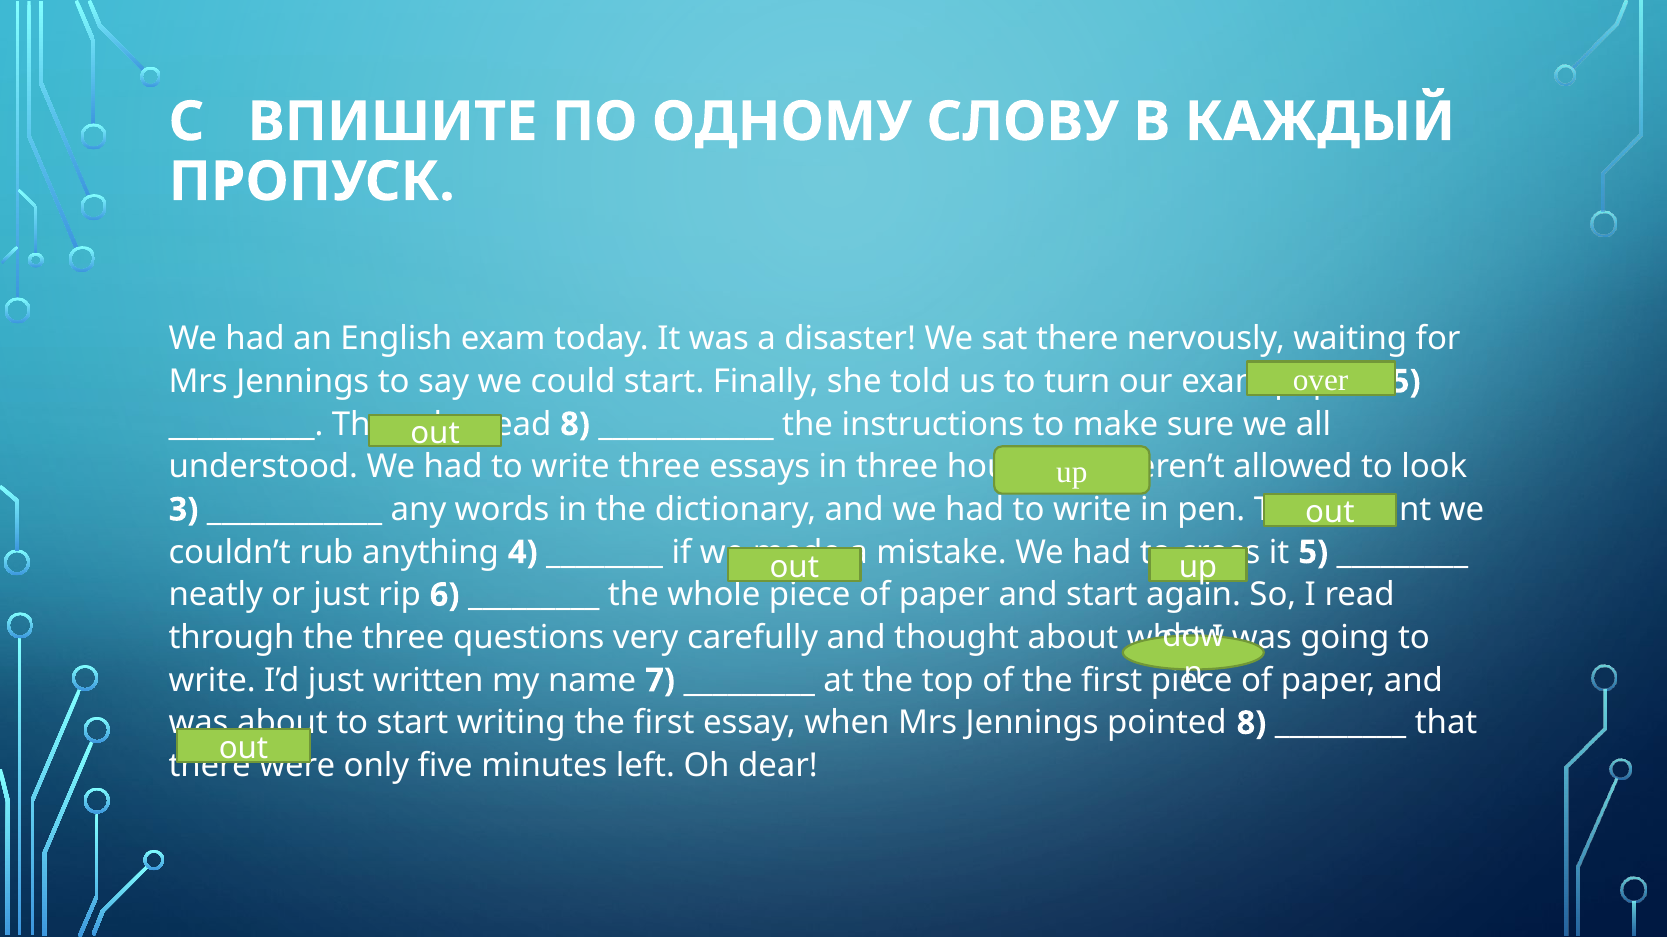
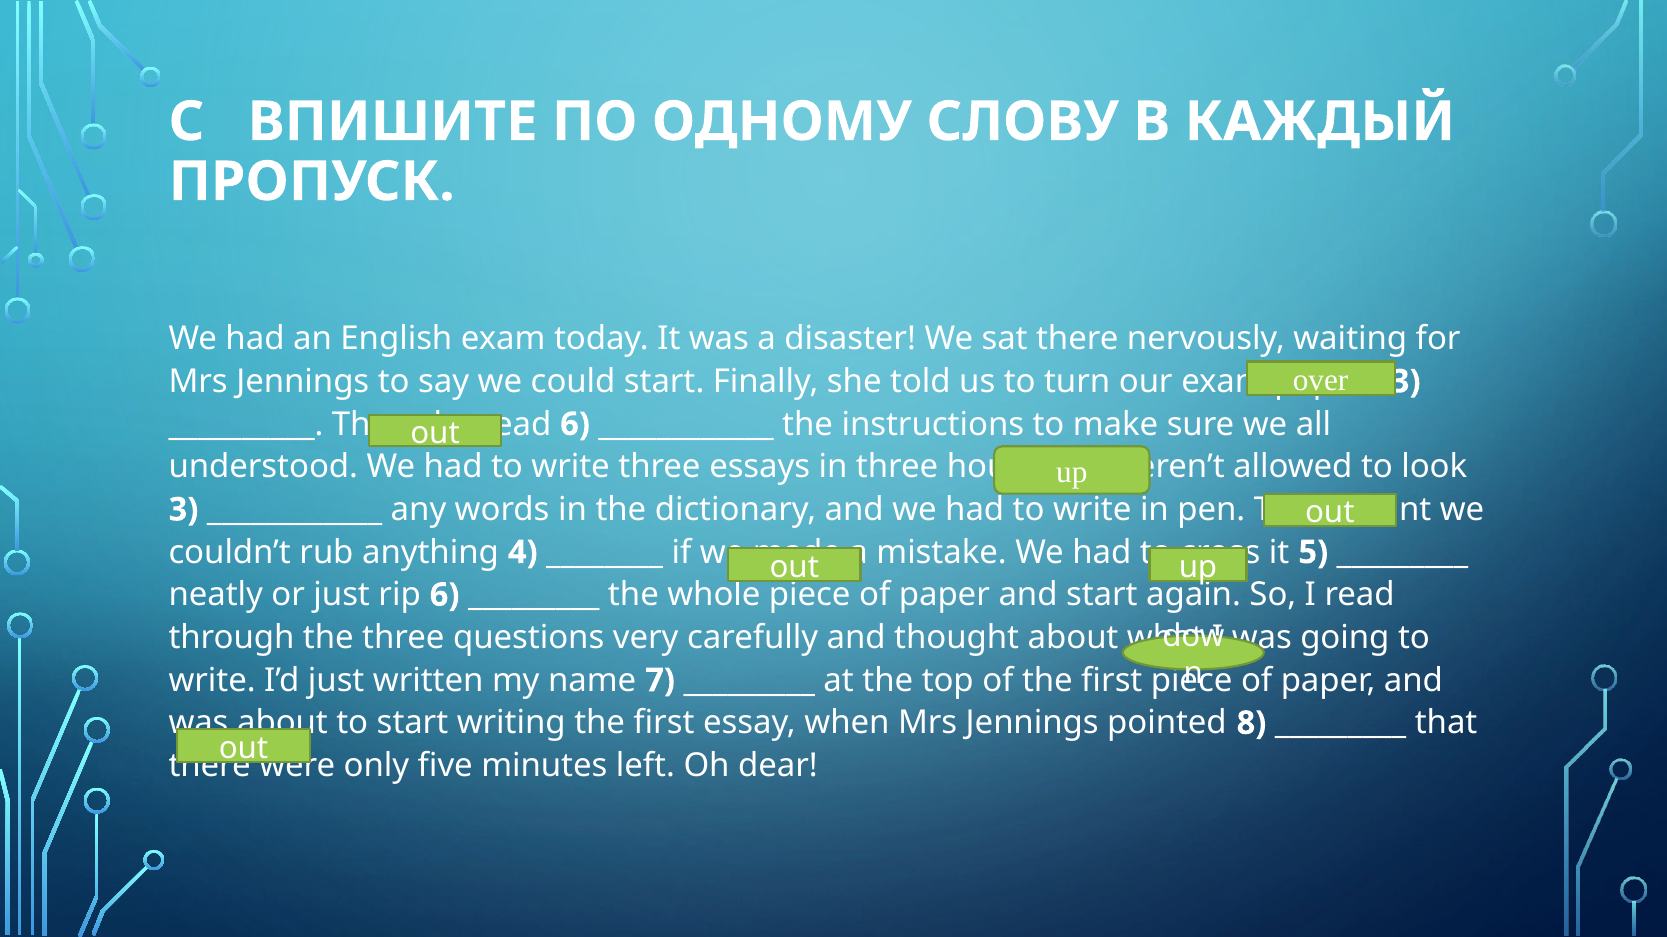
5 at (1406, 382): 5 -> 3
8 at (575, 425): 8 -> 6
